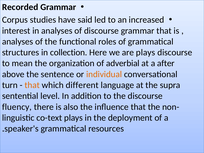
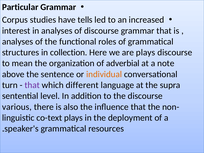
Recorded: Recorded -> Particular
said: said -> tells
after: after -> note
that at (32, 85) colour: orange -> purple
fluency: fluency -> various
